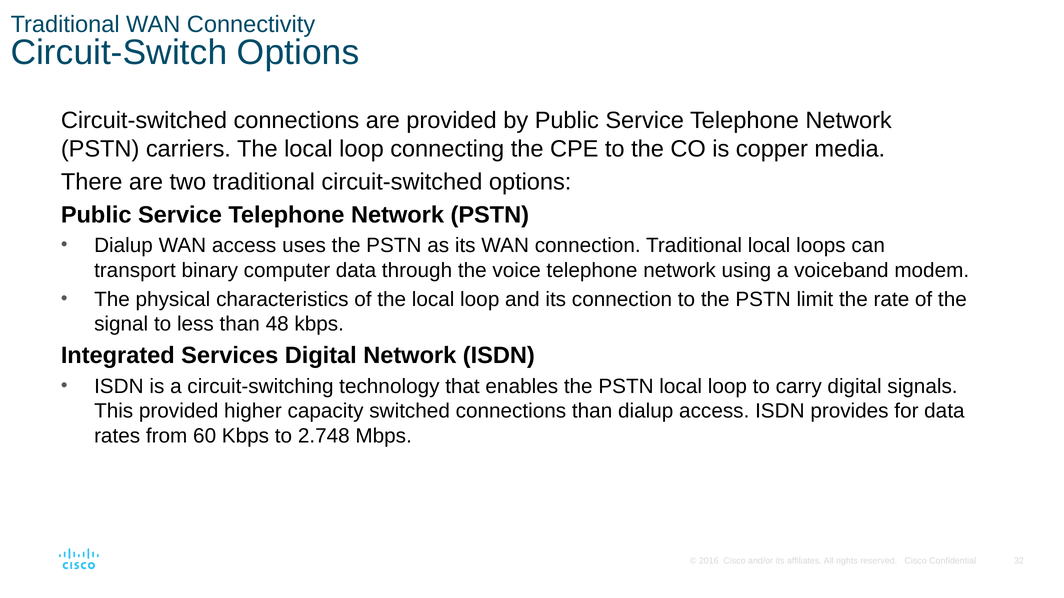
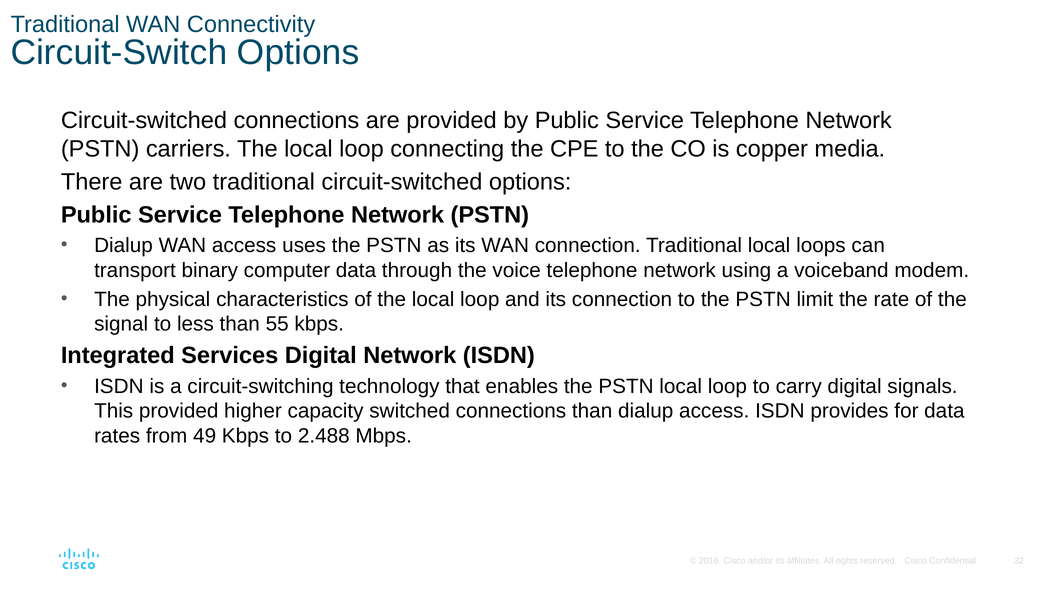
48: 48 -> 55
60: 60 -> 49
2.748: 2.748 -> 2.488
